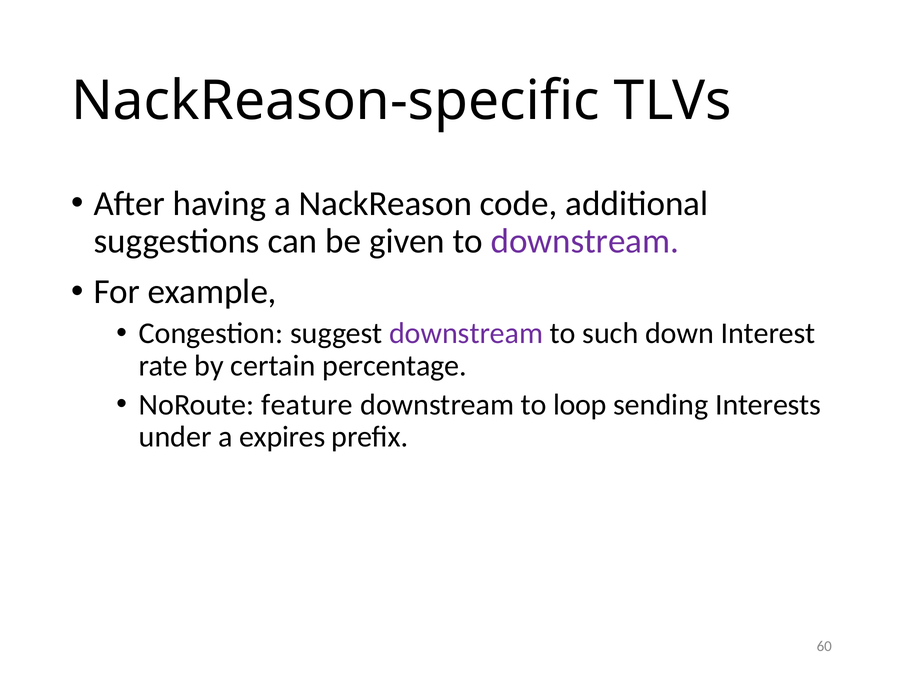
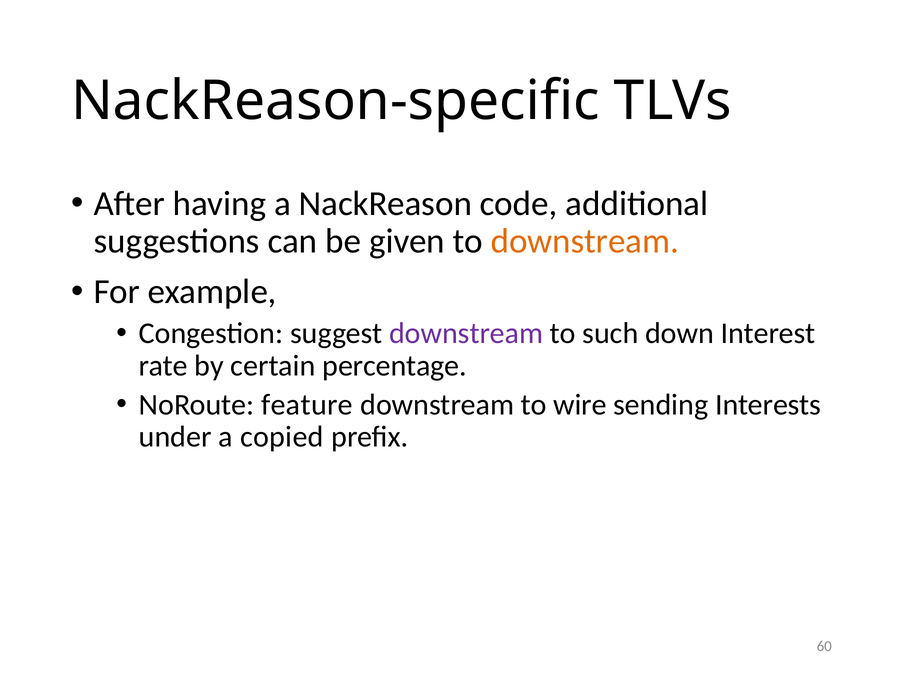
downstream at (585, 241) colour: purple -> orange
loop: loop -> wire
expires: expires -> copied
